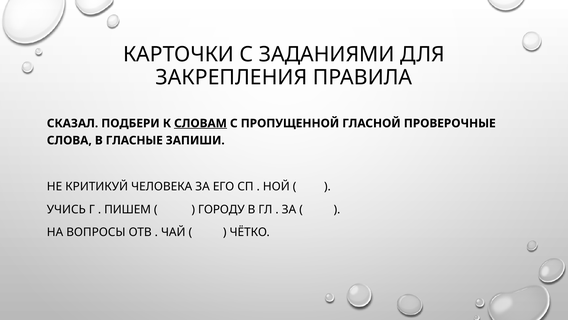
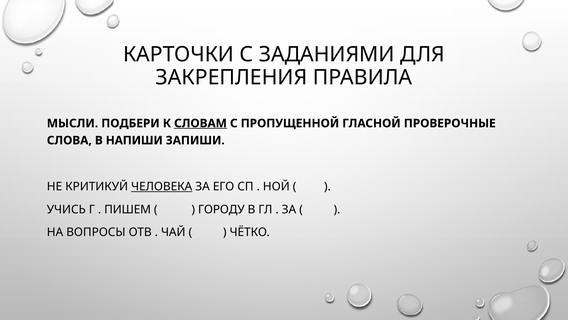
СКАЗАЛ: СКАЗАЛ -> МЫСЛИ
ГЛАСНЫЕ: ГЛАСНЫЕ -> НАПИШИ
ЧЕЛОВЕКА underline: none -> present
